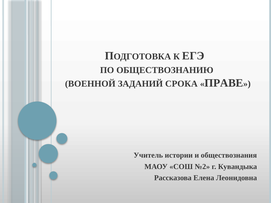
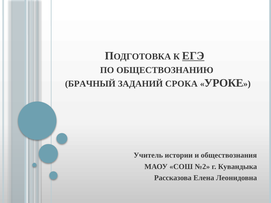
ЕГЭ underline: none -> present
ВОЕННОЙ: ВОЕННОЙ -> БРАЧНЫЙ
ПРАВЕ: ПРАВЕ -> УРОКЕ
